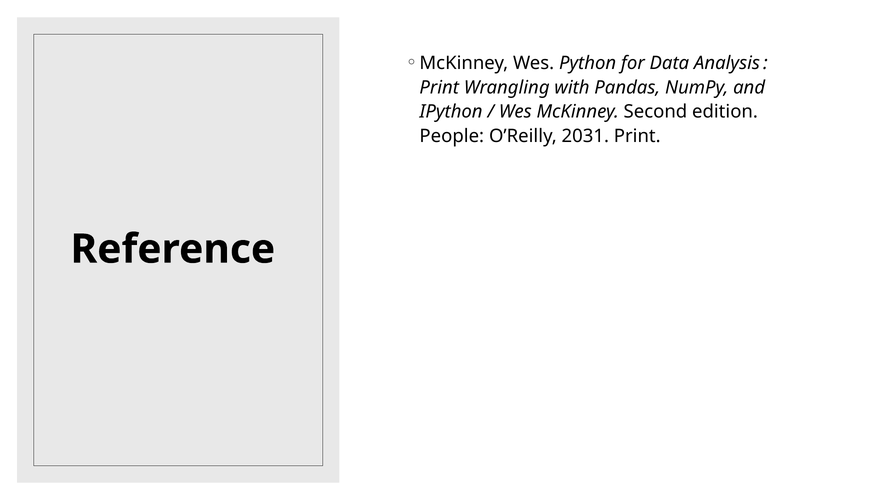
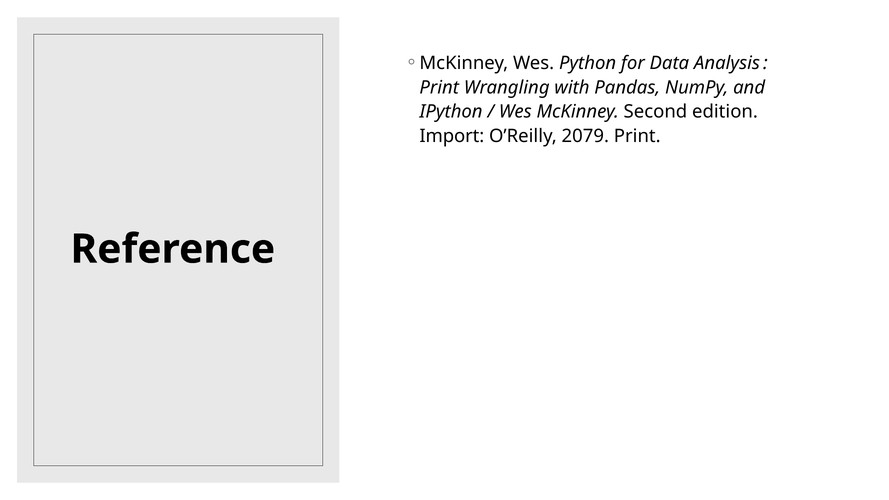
People: People -> Import
2031: 2031 -> 2079
